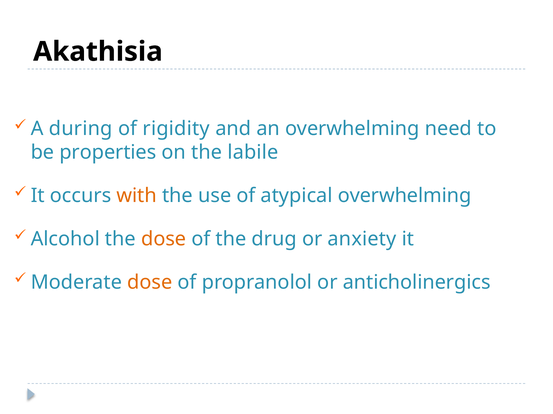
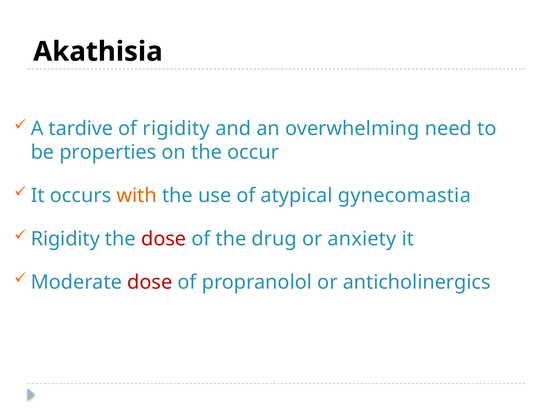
during: during -> tardive
labile: labile -> occur
atypical overwhelming: overwhelming -> gynecomastia
Alcohol at (65, 239): Alcohol -> Rigidity
dose at (164, 239) colour: orange -> red
dose at (150, 283) colour: orange -> red
